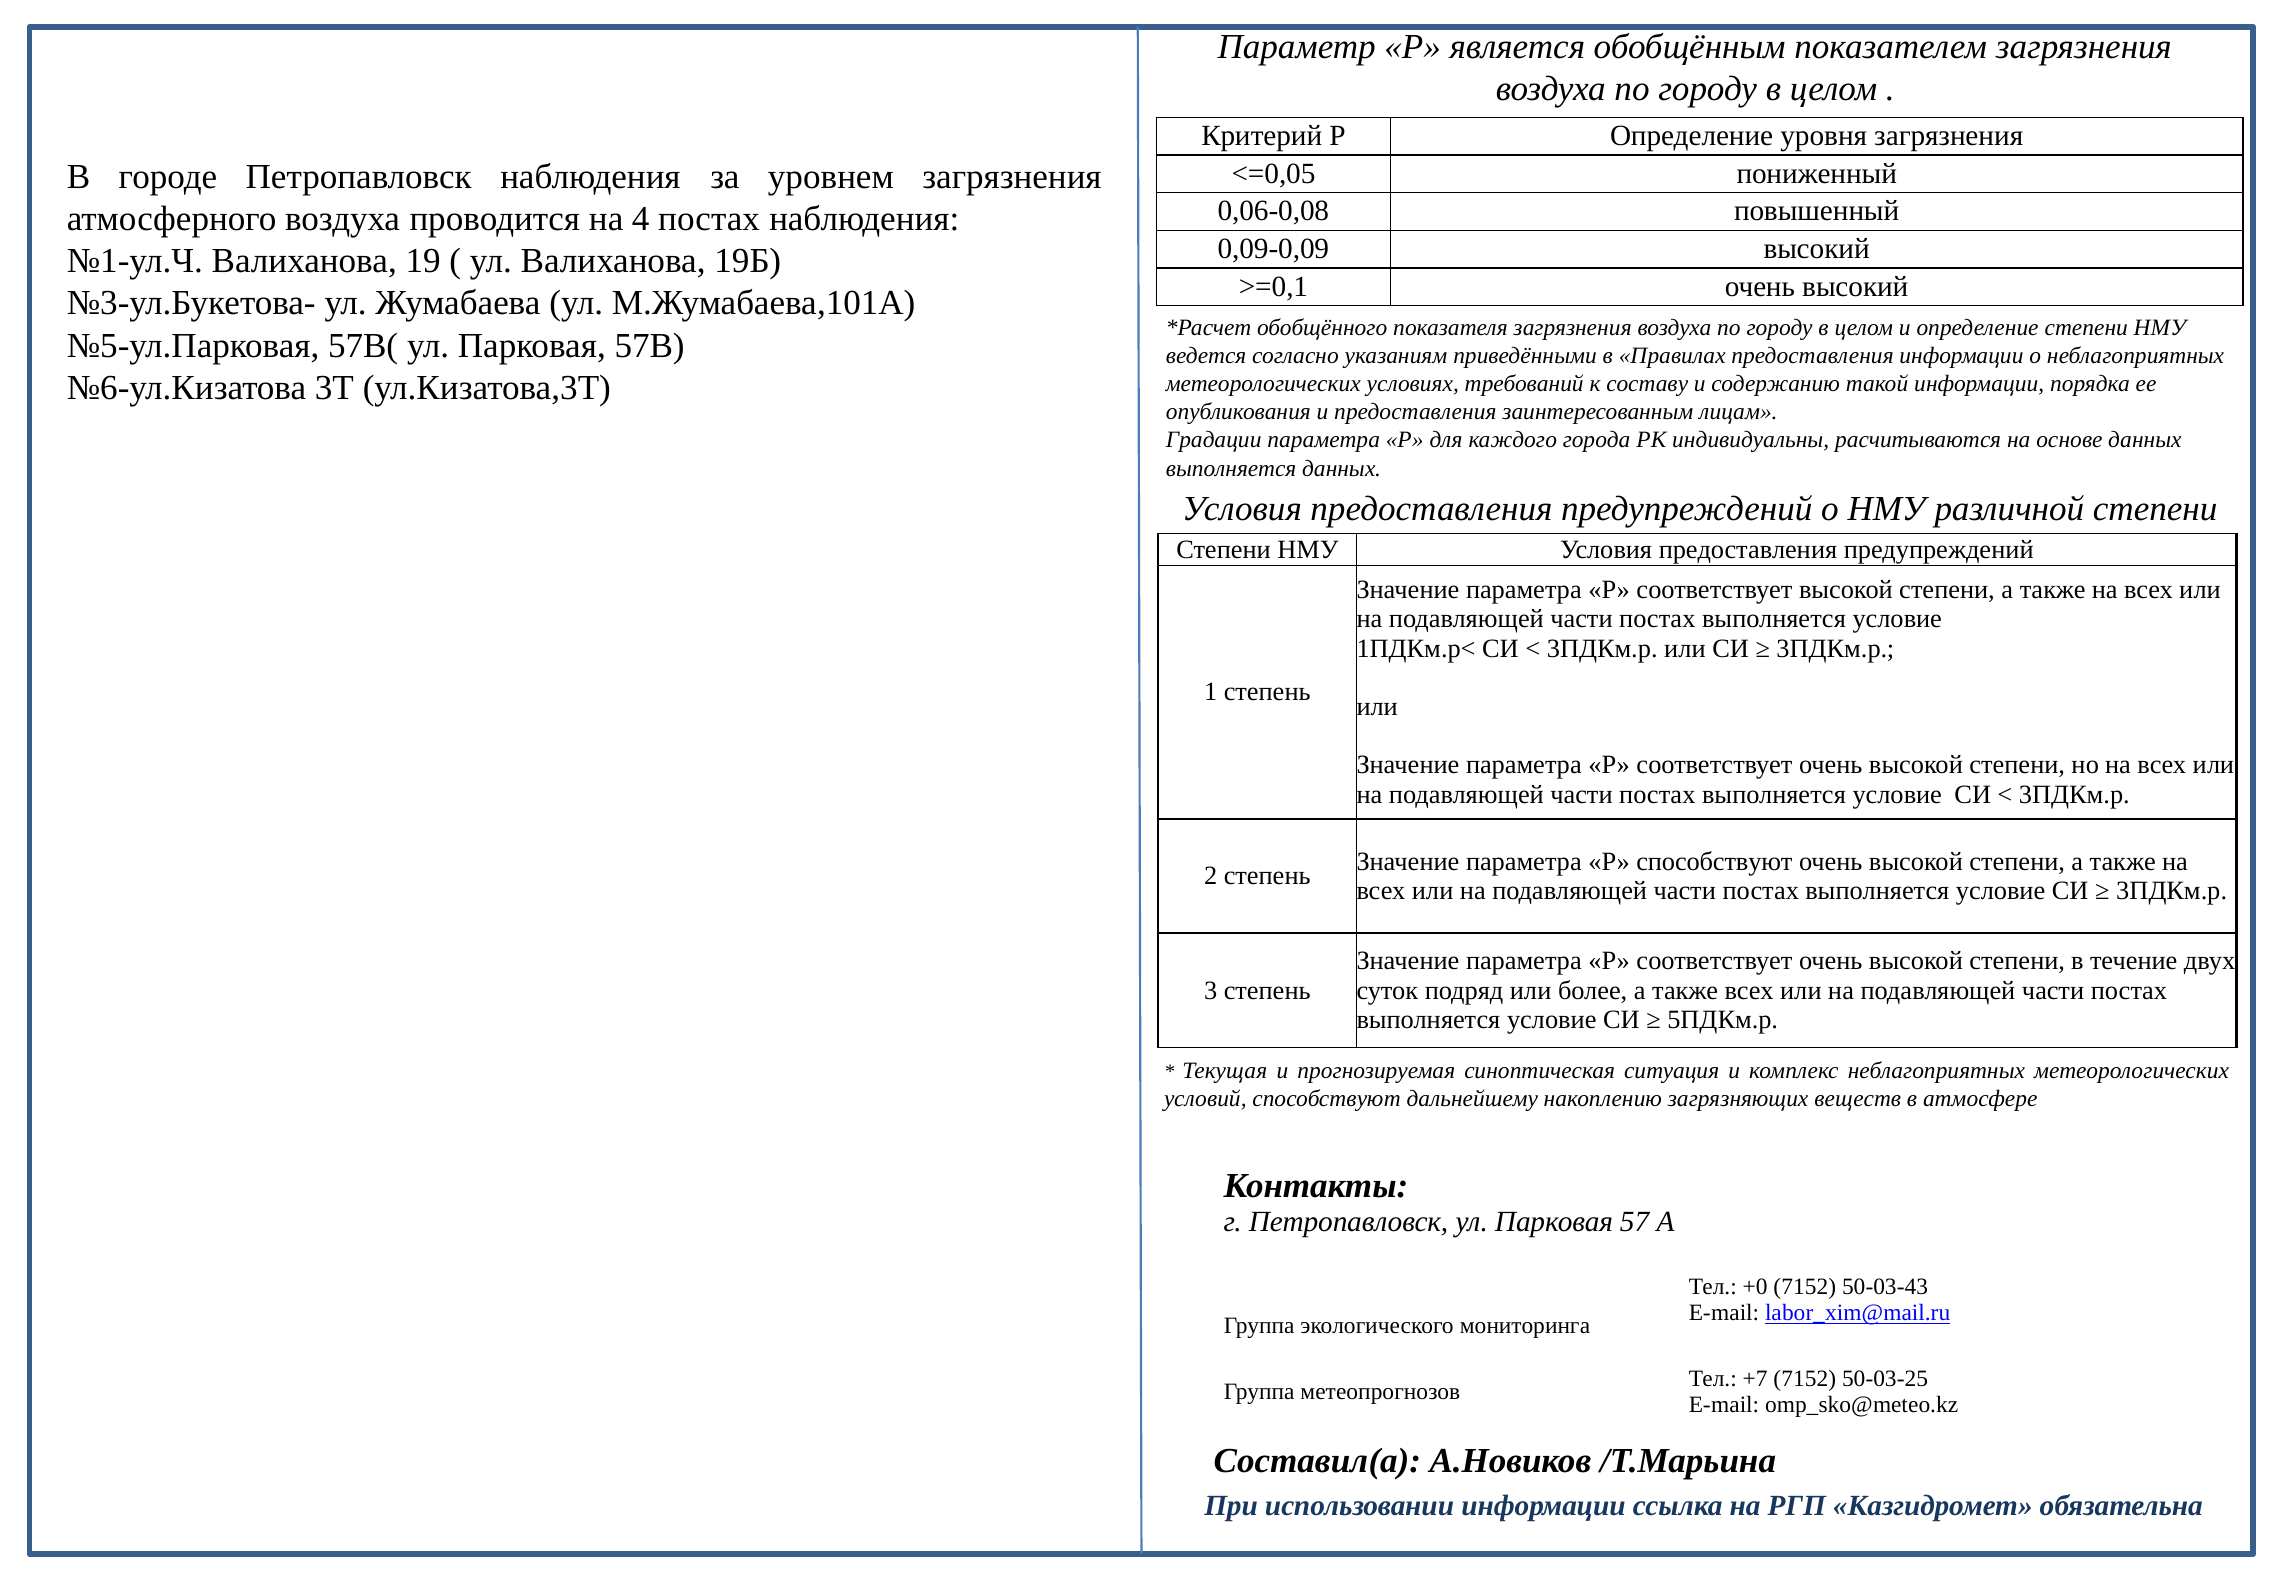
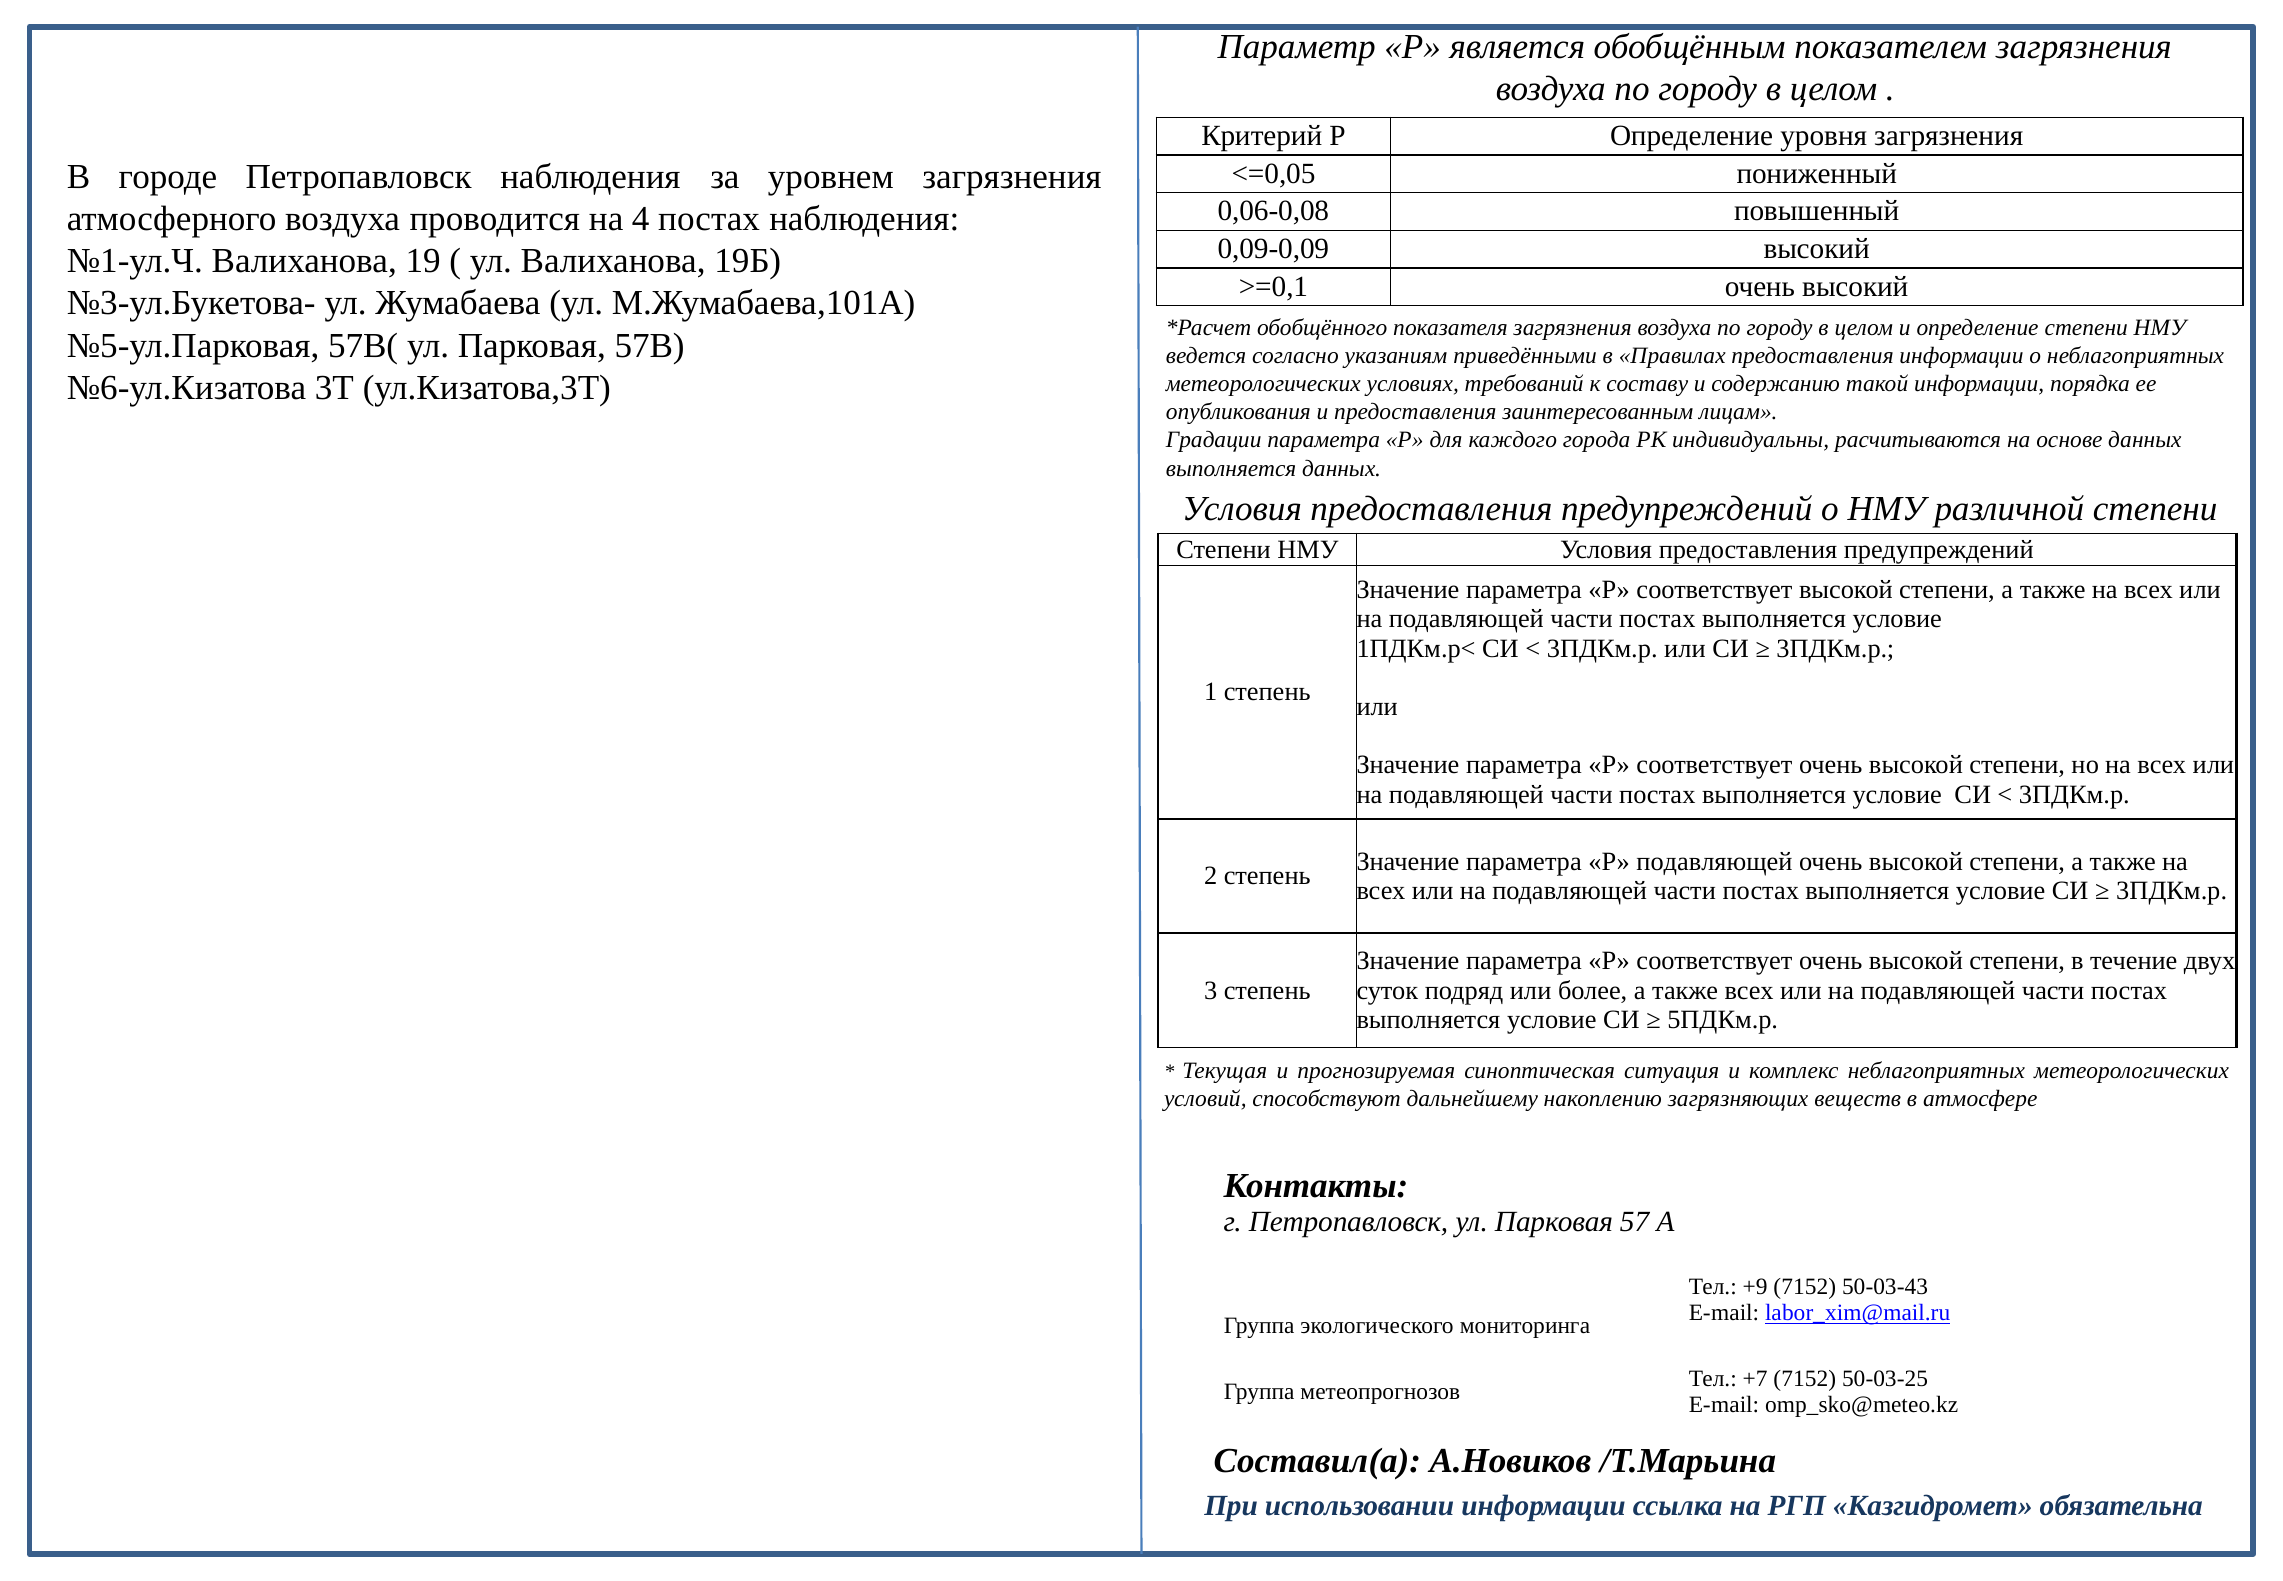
Р способствуют: способствуют -> подавляющей
+0: +0 -> +9
